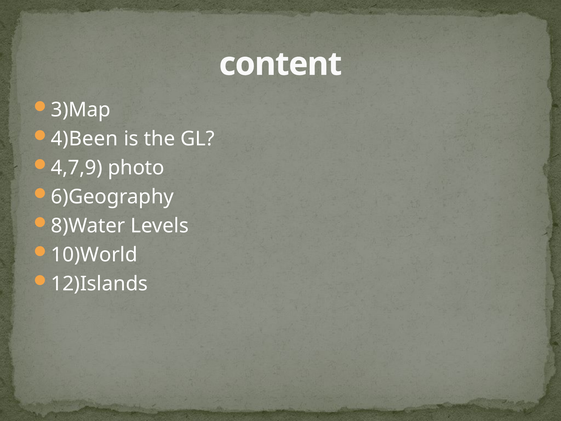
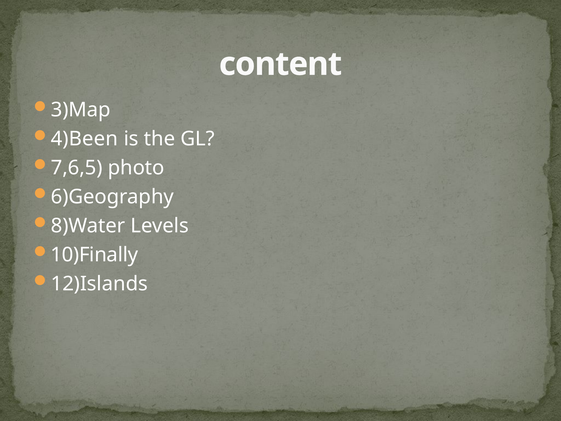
4,7,9: 4,7,9 -> 7,6,5
10)World: 10)World -> 10)Finally
